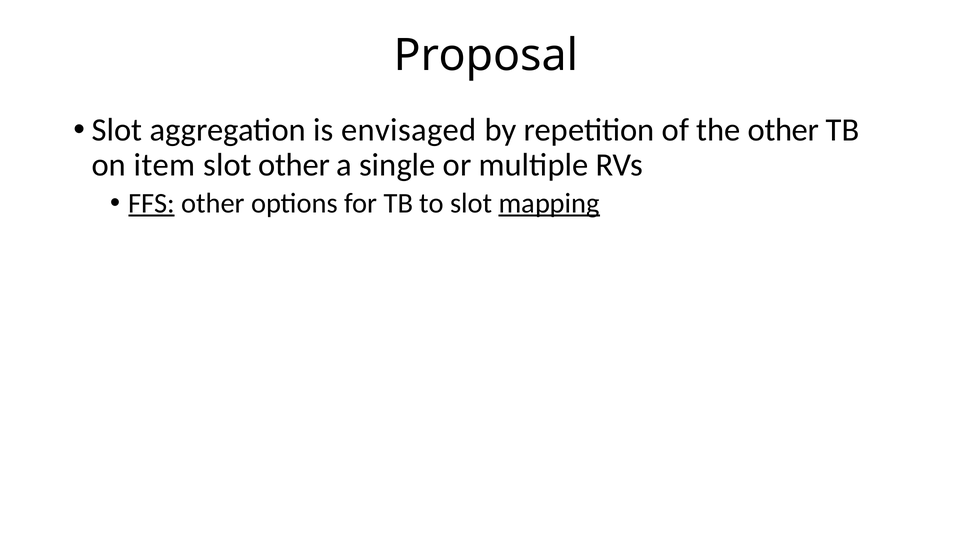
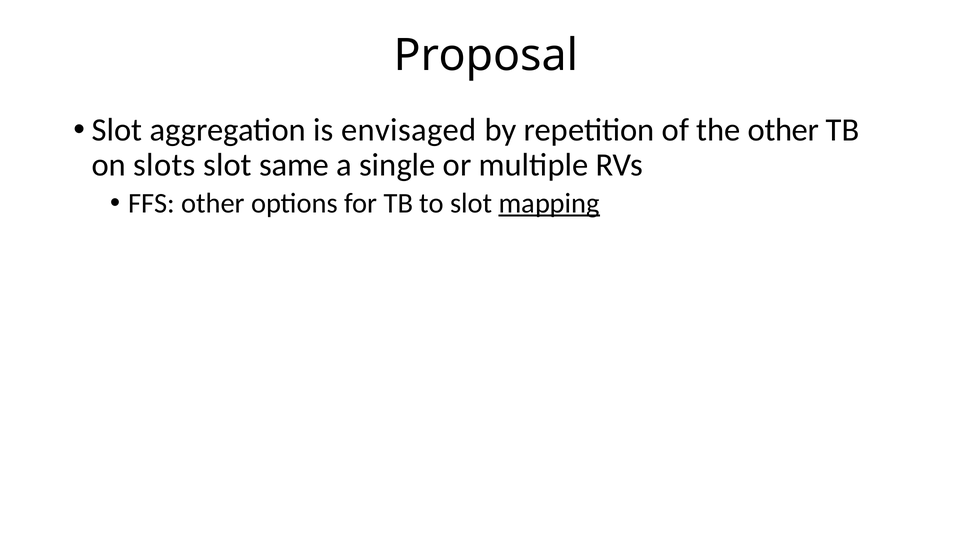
item: item -> slots
slot other: other -> same
FFS underline: present -> none
